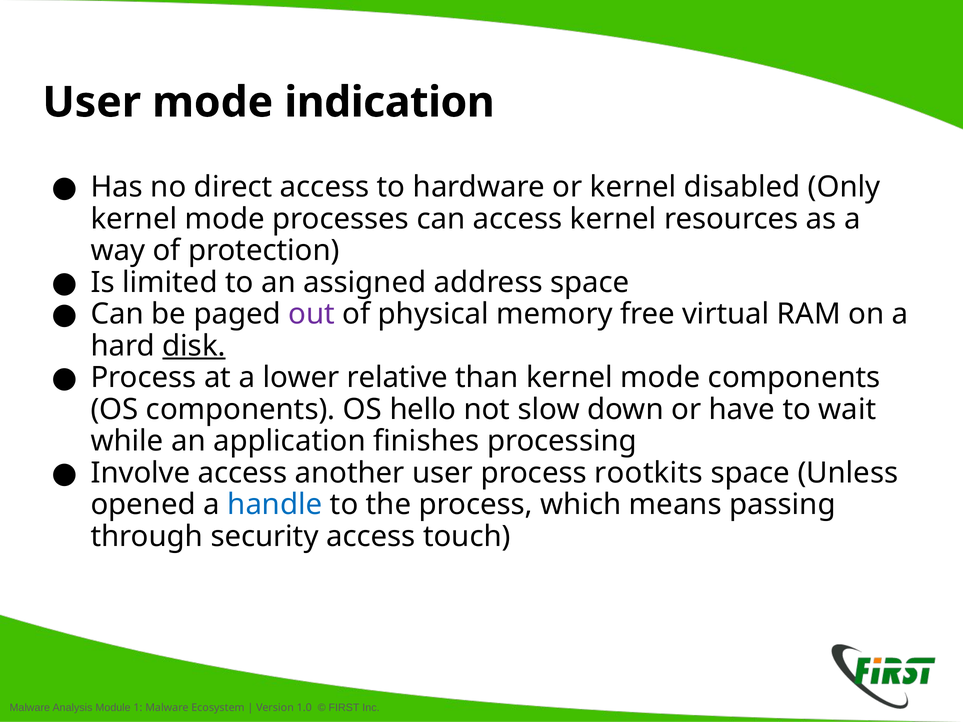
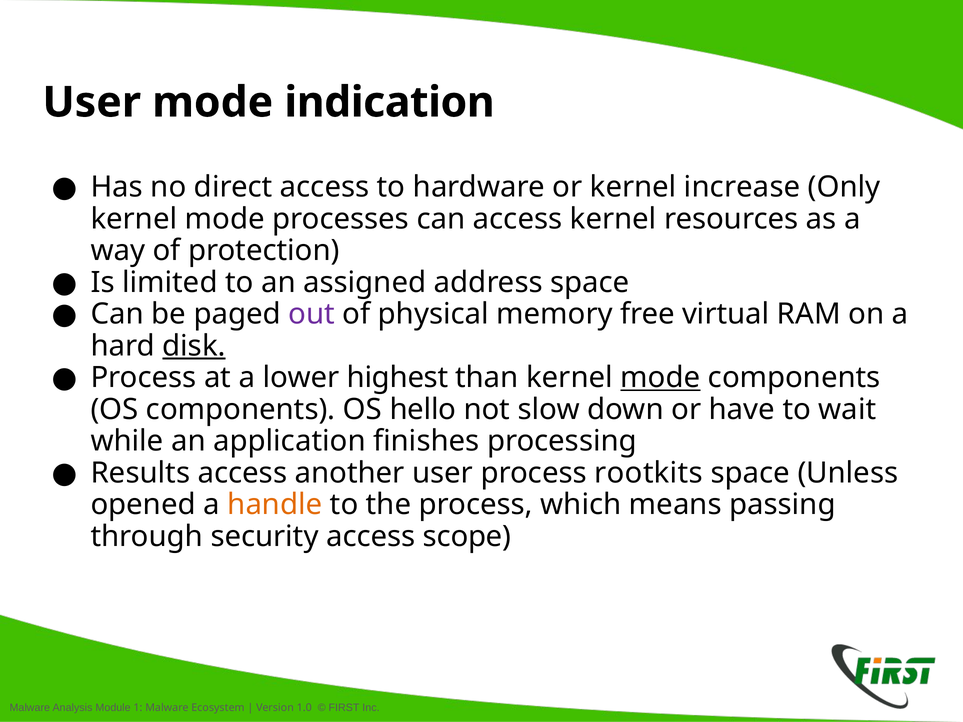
disabled: disabled -> increase
relative: relative -> highest
mode at (660, 378) underline: none -> present
Involve: Involve -> Results
handle colour: blue -> orange
touch: touch -> scope
